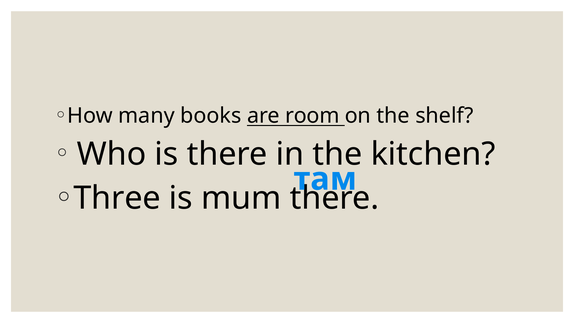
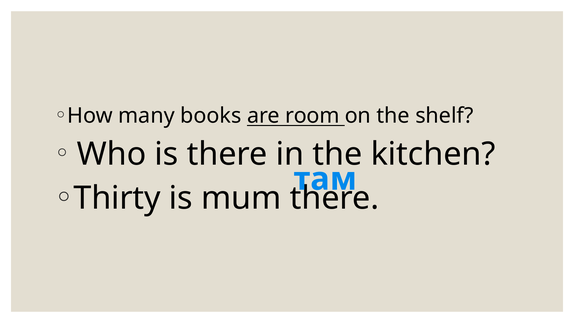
Three: Three -> Thirty
